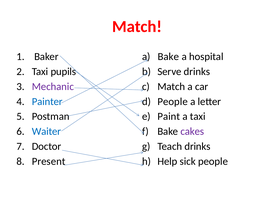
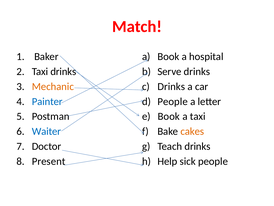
a Bake: Bake -> Book
Taxi pupils: pupils -> drinks
Mechanic colour: purple -> orange
Match at (171, 86): Match -> Drinks
Paint at (169, 116): Paint -> Book
cakes colour: purple -> orange
